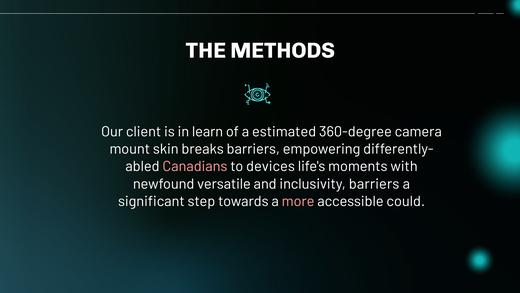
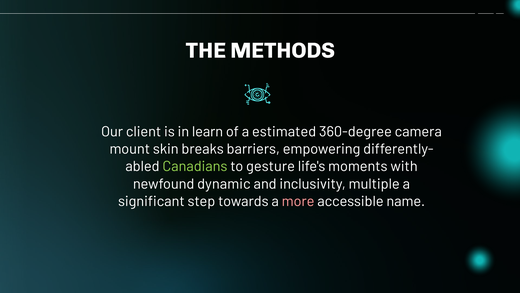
Canadians colour: pink -> light green
devices: devices -> gesture
versatile: versatile -> dynamic
inclusivity barriers: barriers -> multiple
could: could -> name
